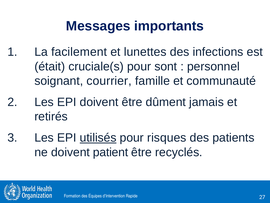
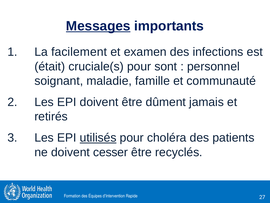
Messages underline: none -> present
lunettes: lunettes -> examen
courrier: courrier -> maladie
risques: risques -> choléra
patient: patient -> cesser
